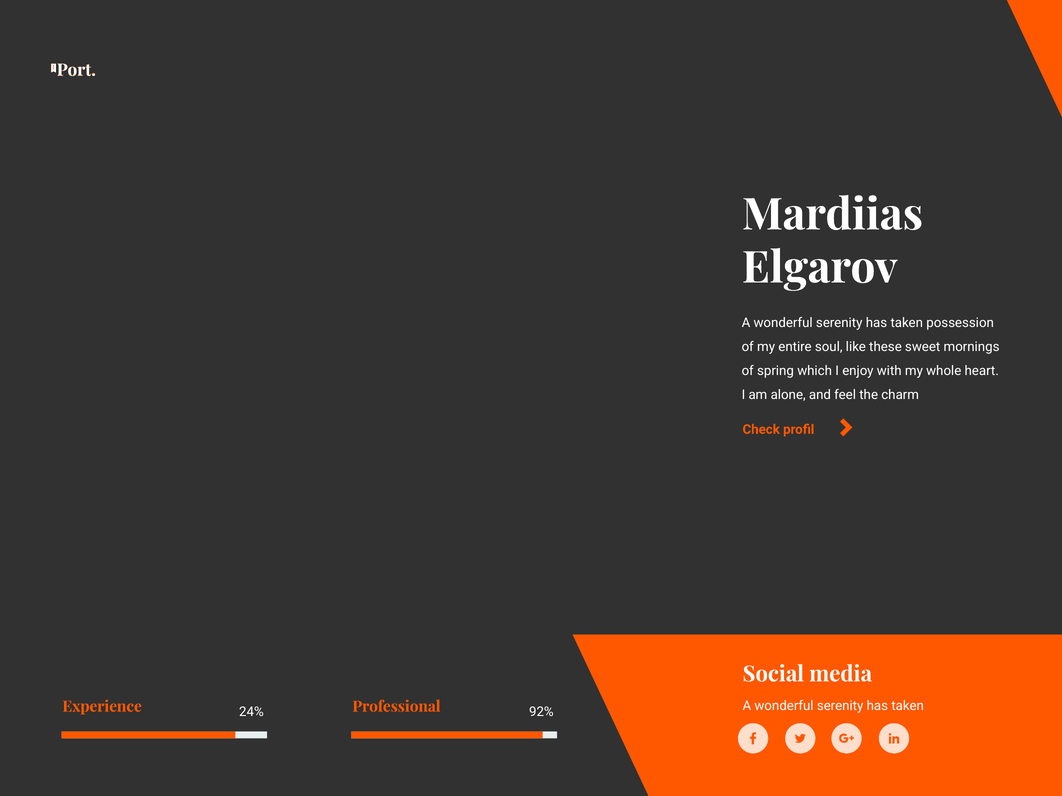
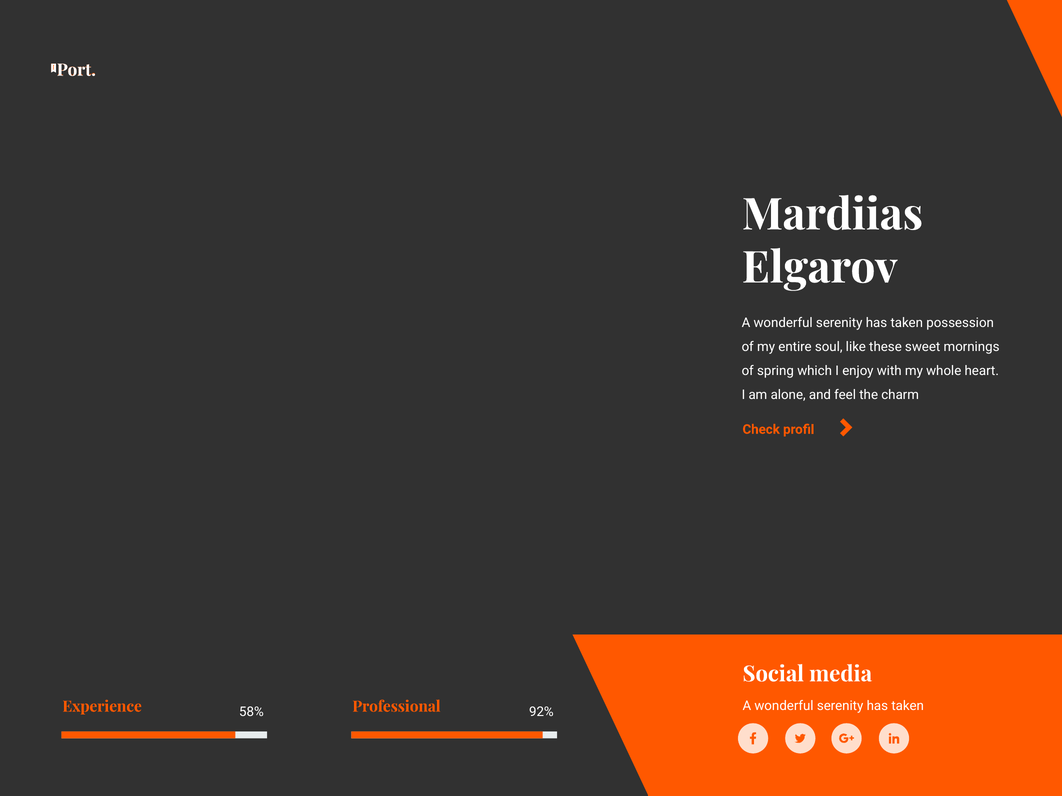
24%: 24% -> 58%
